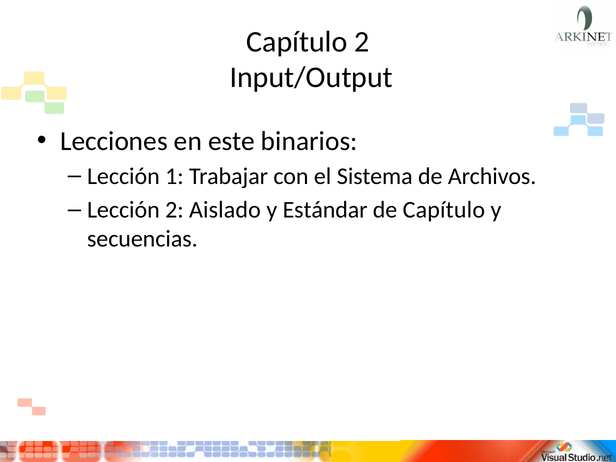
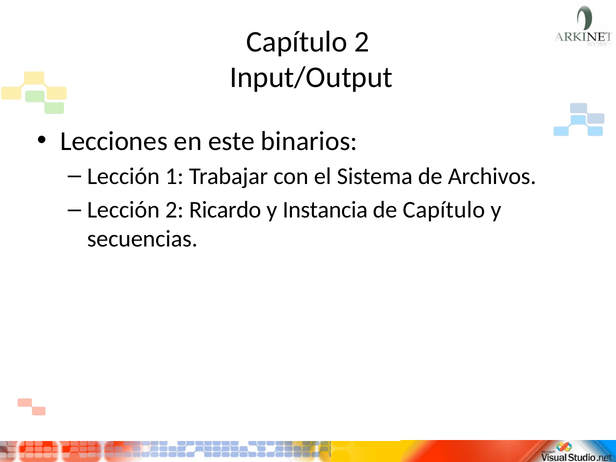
Aislado: Aislado -> Ricardo
Estándar: Estándar -> Instancia
